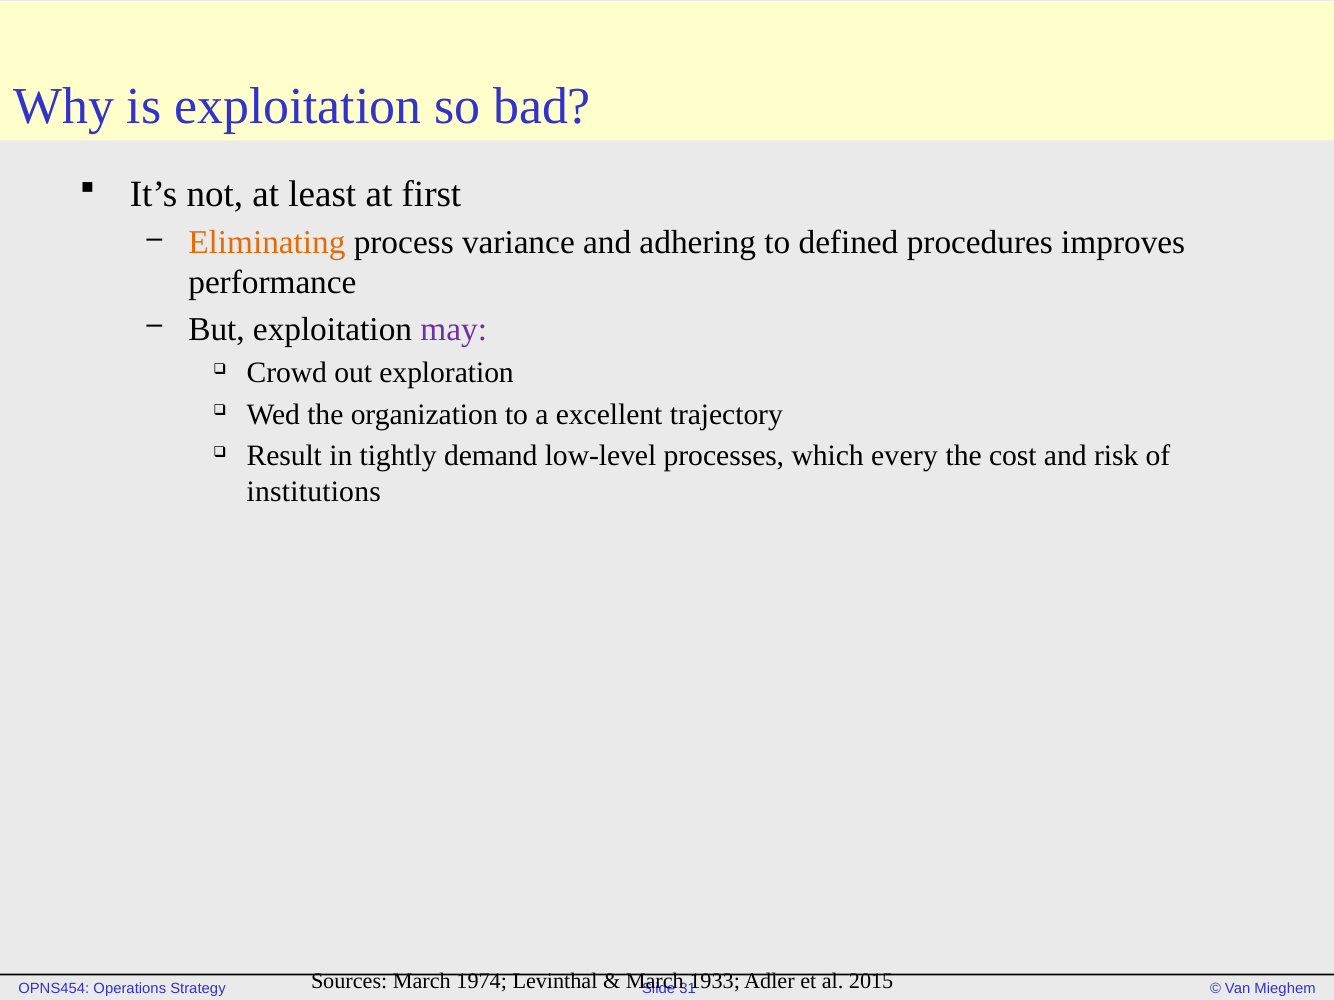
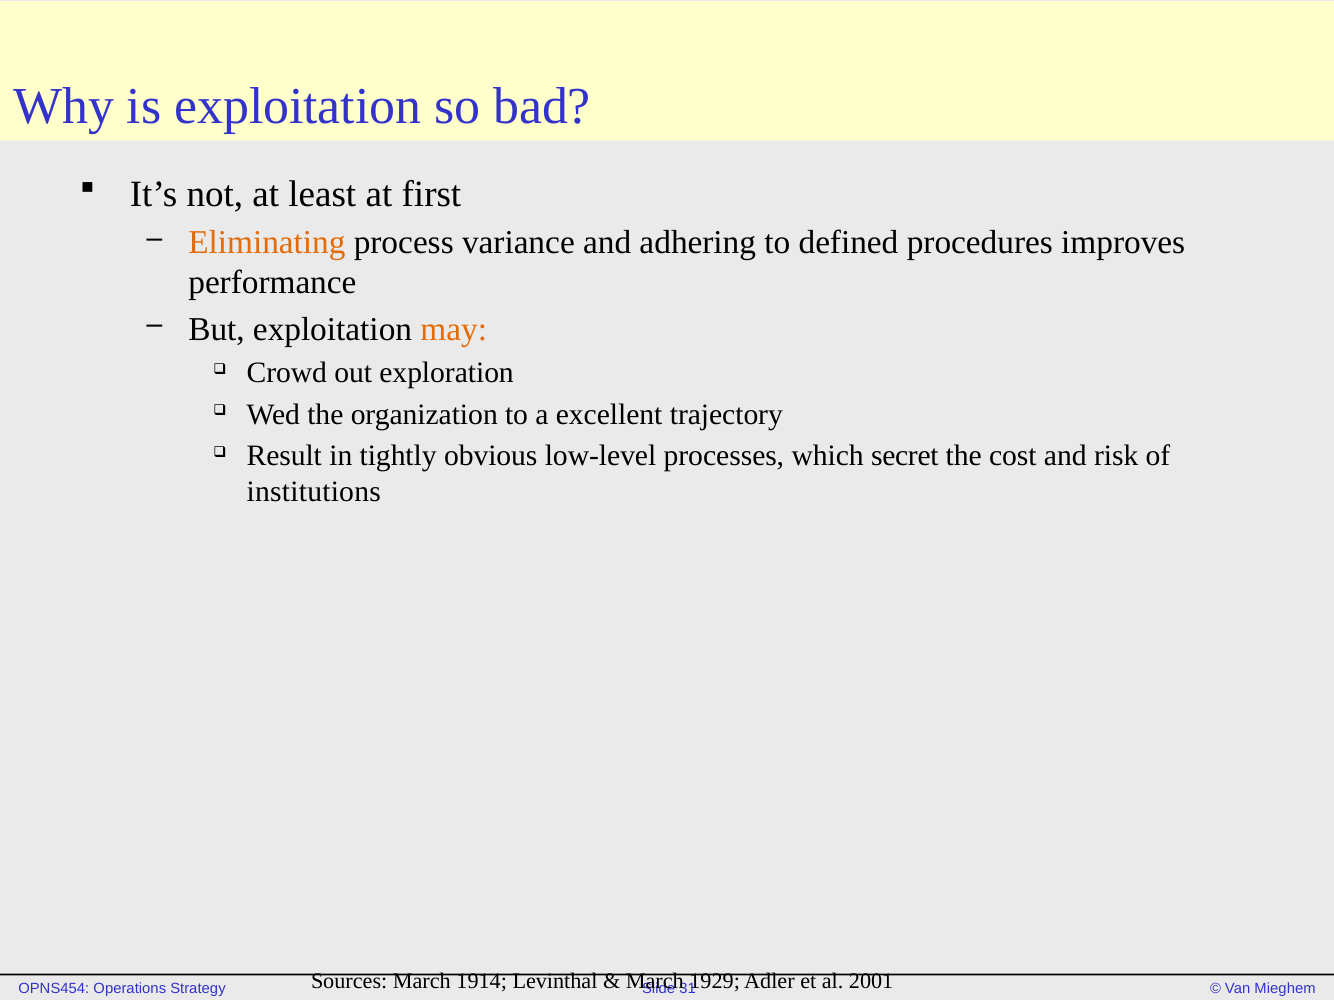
may colour: purple -> orange
demand: demand -> obvious
every: every -> secret
1974: 1974 -> 1914
1933: 1933 -> 1929
2015: 2015 -> 2001
